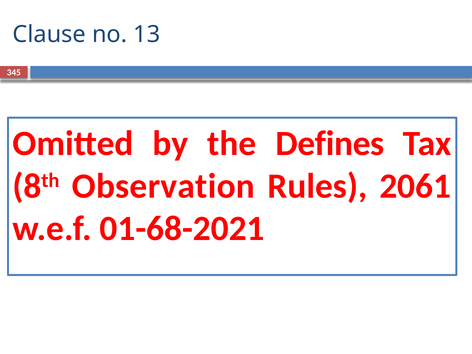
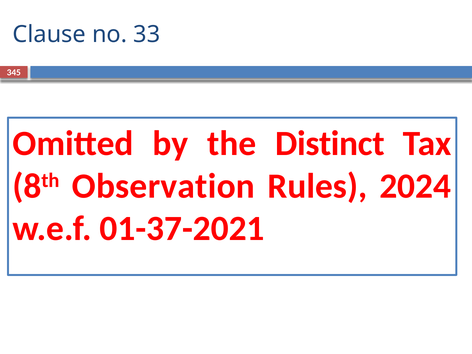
13: 13 -> 33
Defines: Defines -> Distinct
2061: 2061 -> 2024
01-68-2021: 01-68-2021 -> 01-37-2021
